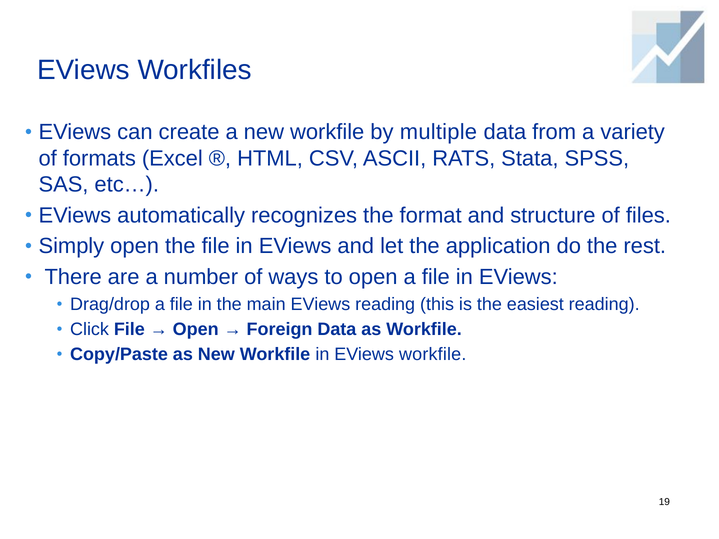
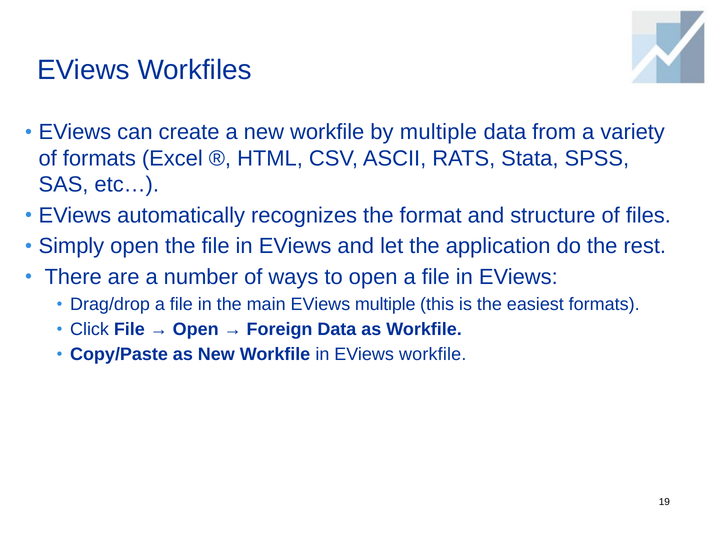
EViews reading: reading -> multiple
easiest reading: reading -> formats
